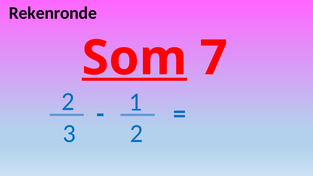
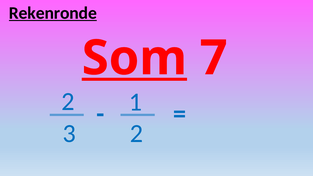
Rekenronde underline: none -> present
